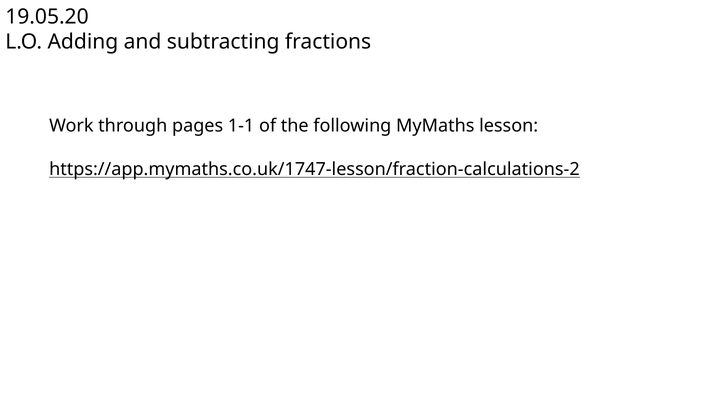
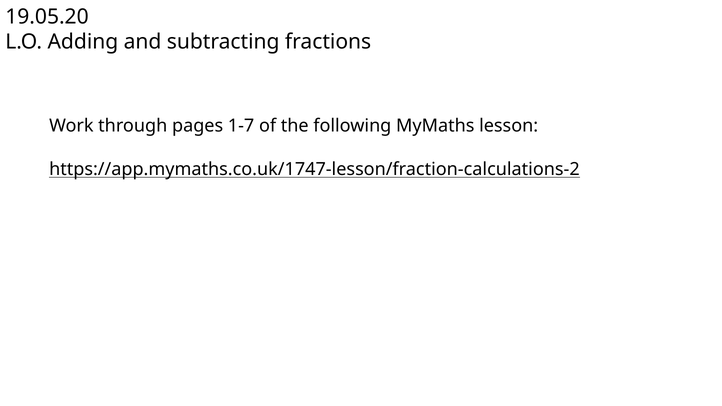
1-1: 1-1 -> 1-7
